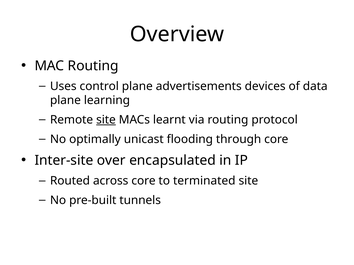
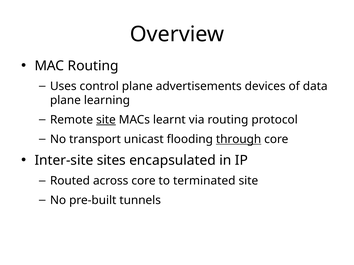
optimally: optimally -> transport
through underline: none -> present
over: over -> sites
